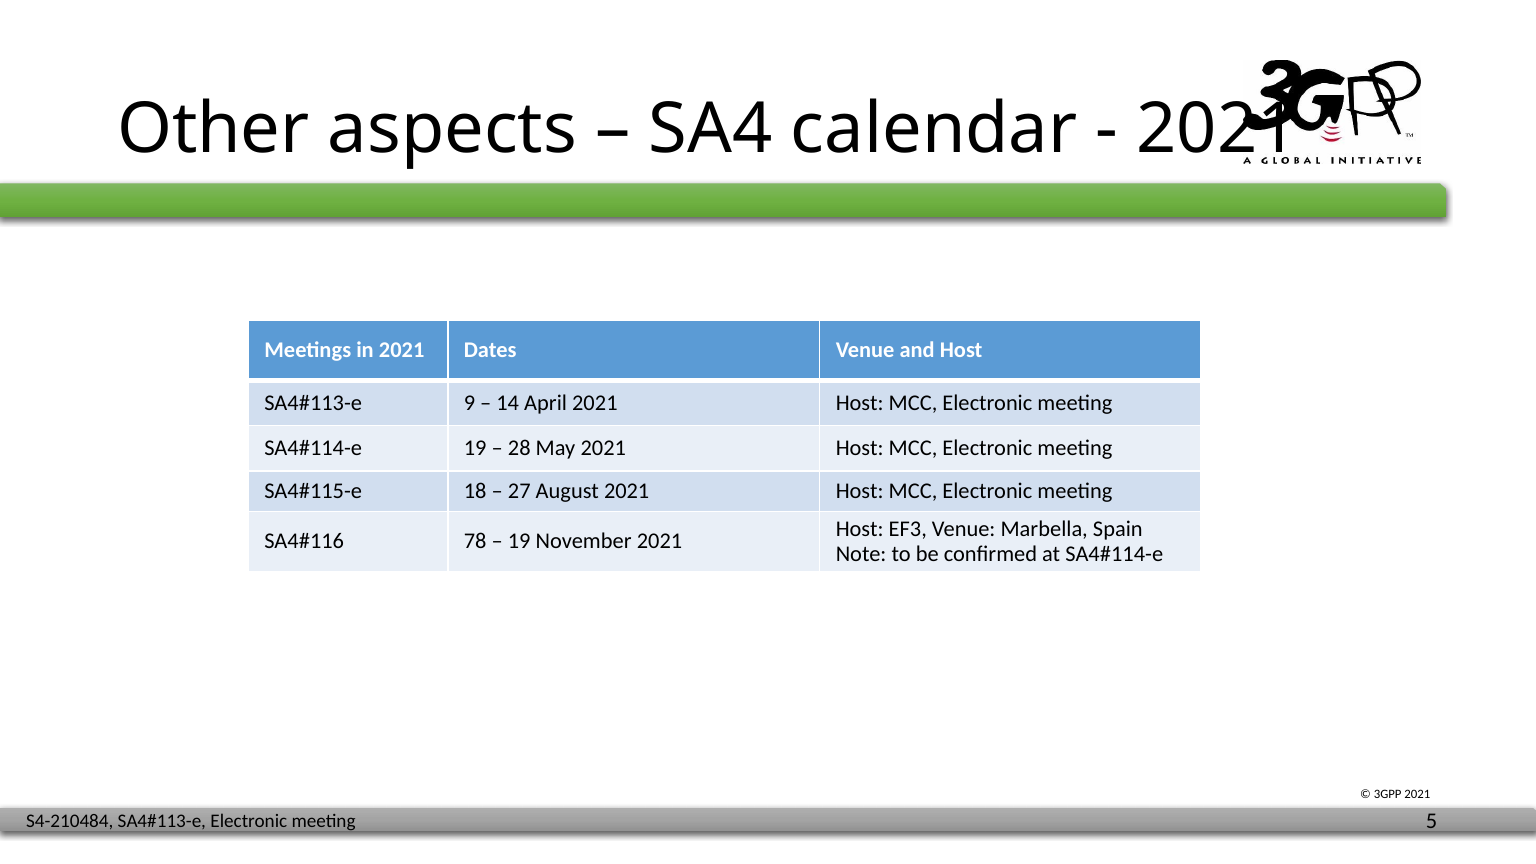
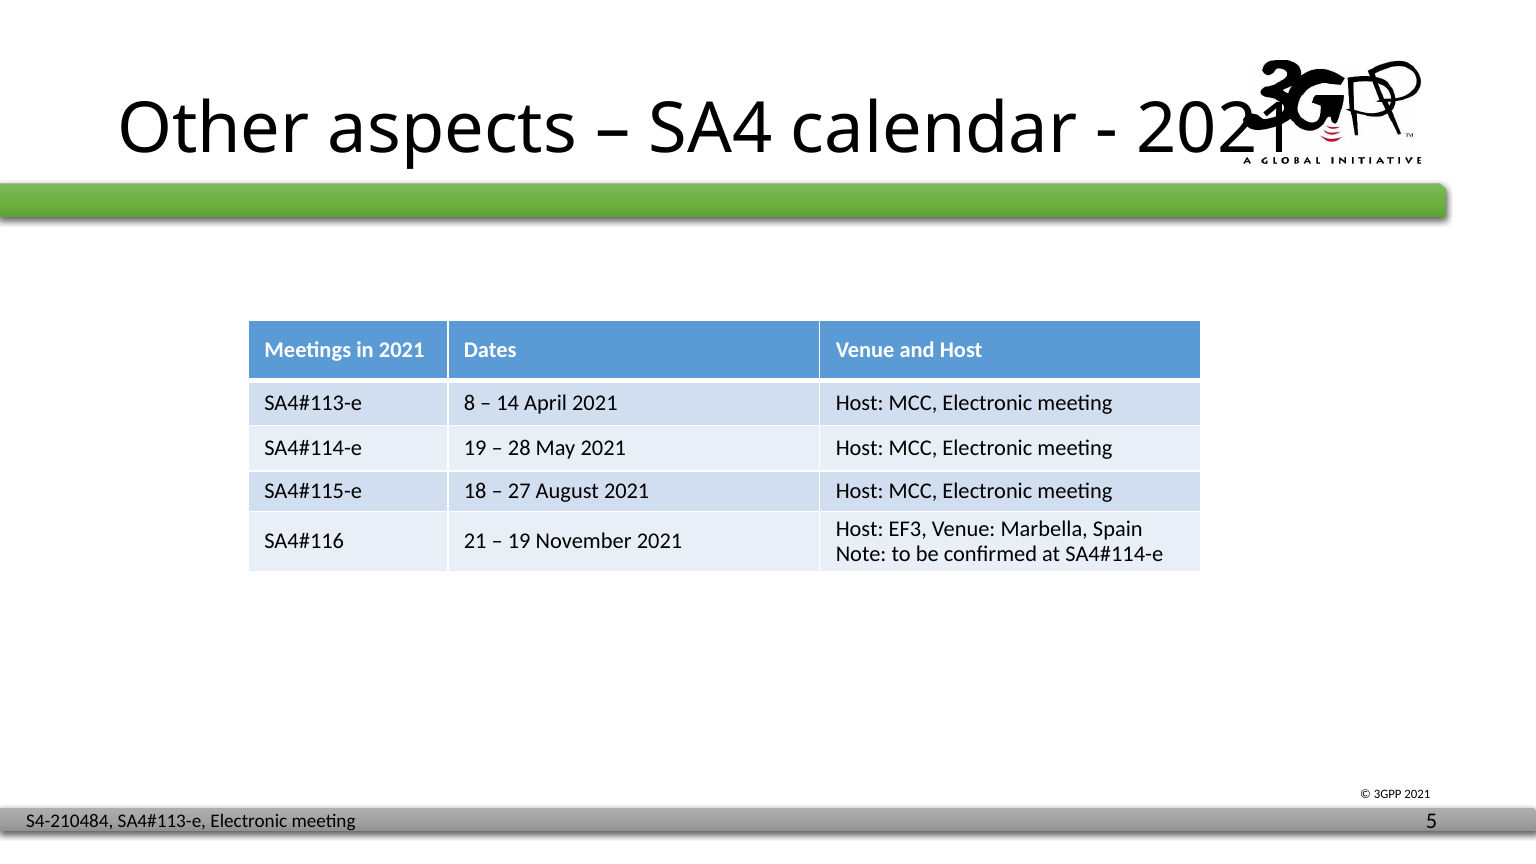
9: 9 -> 8
78: 78 -> 21
